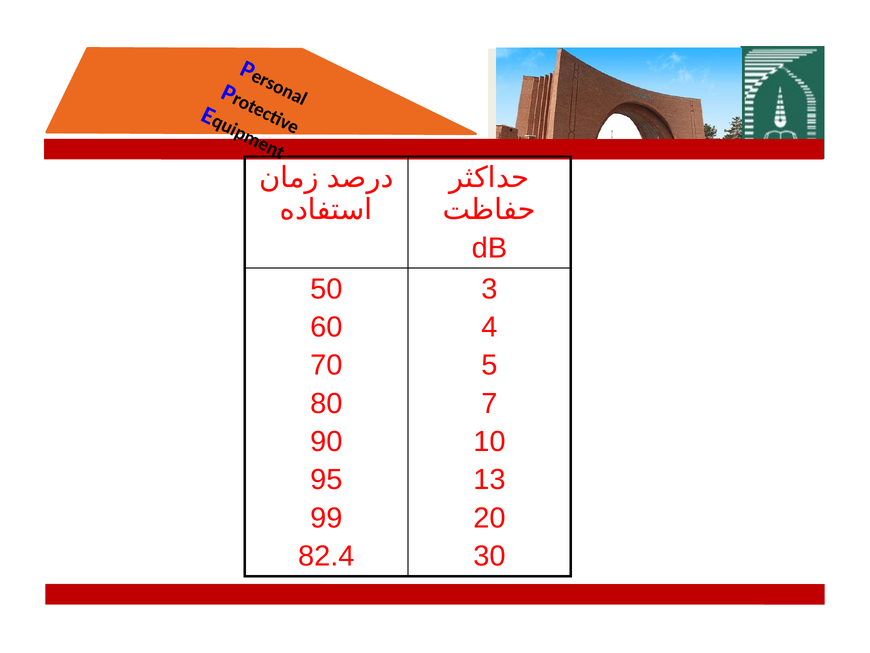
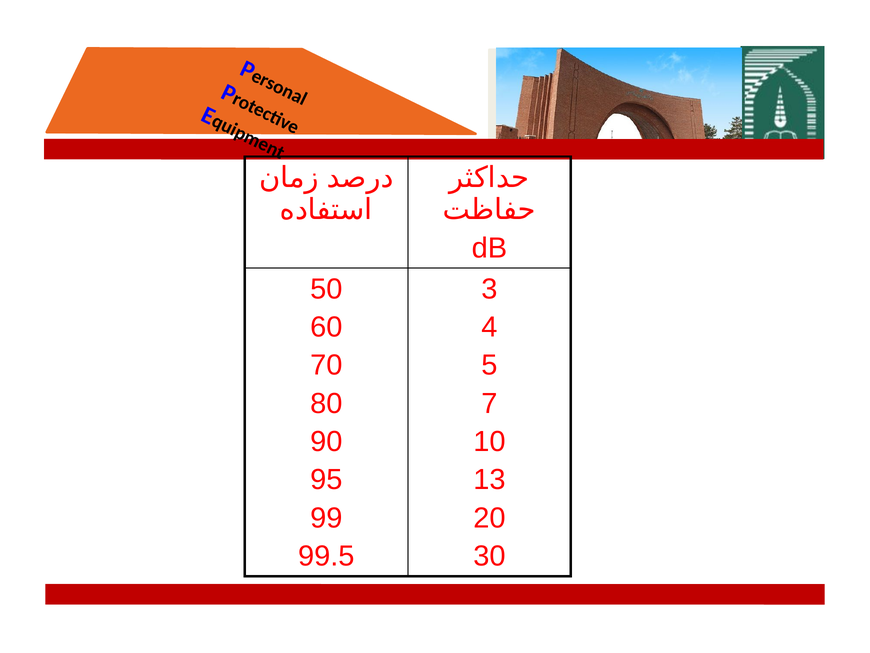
82.4: 82.4 -> 99.5
